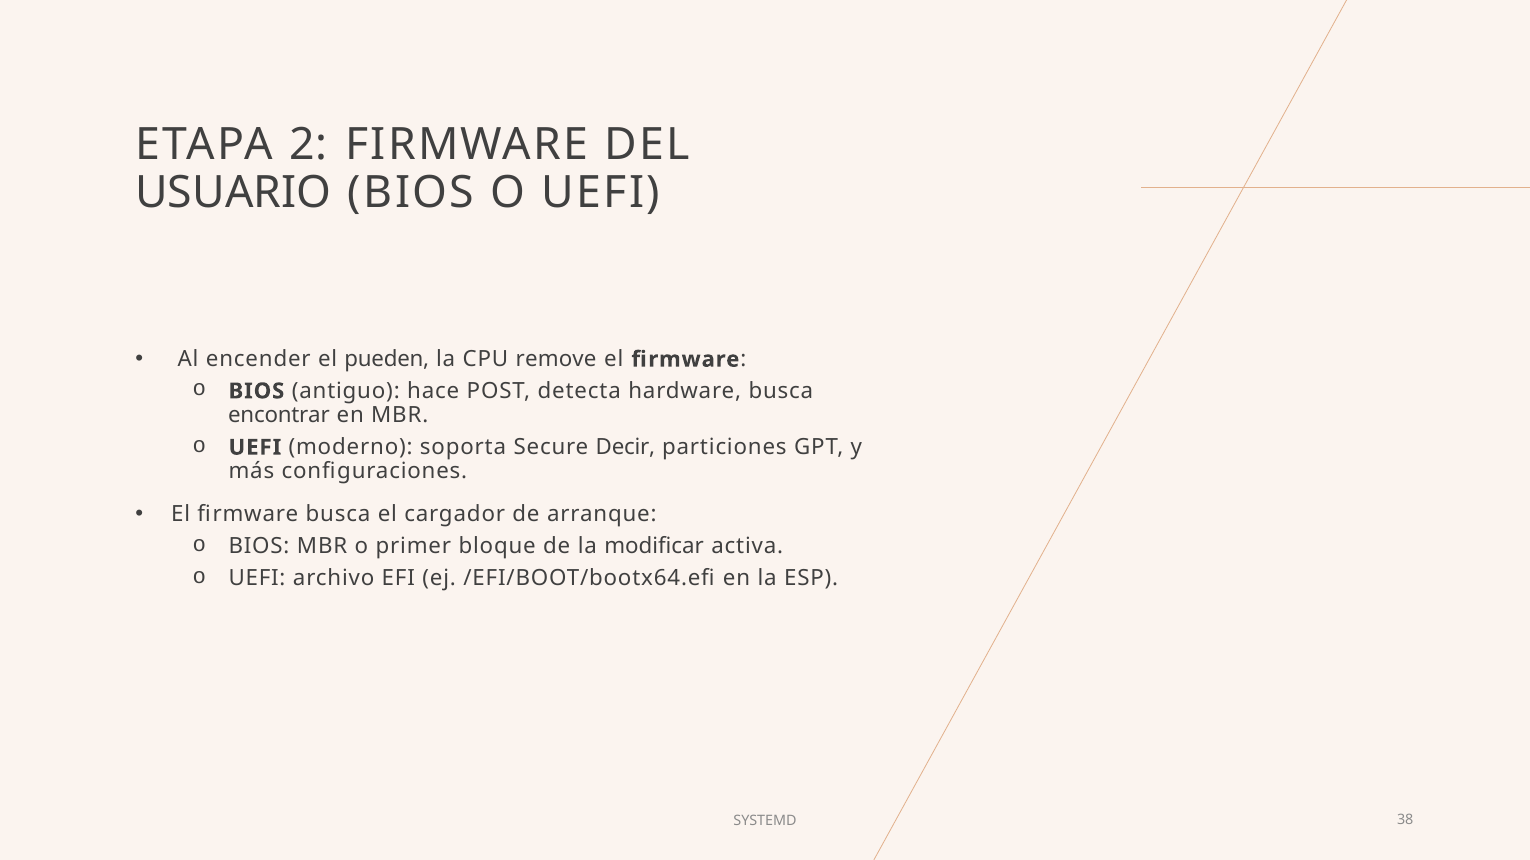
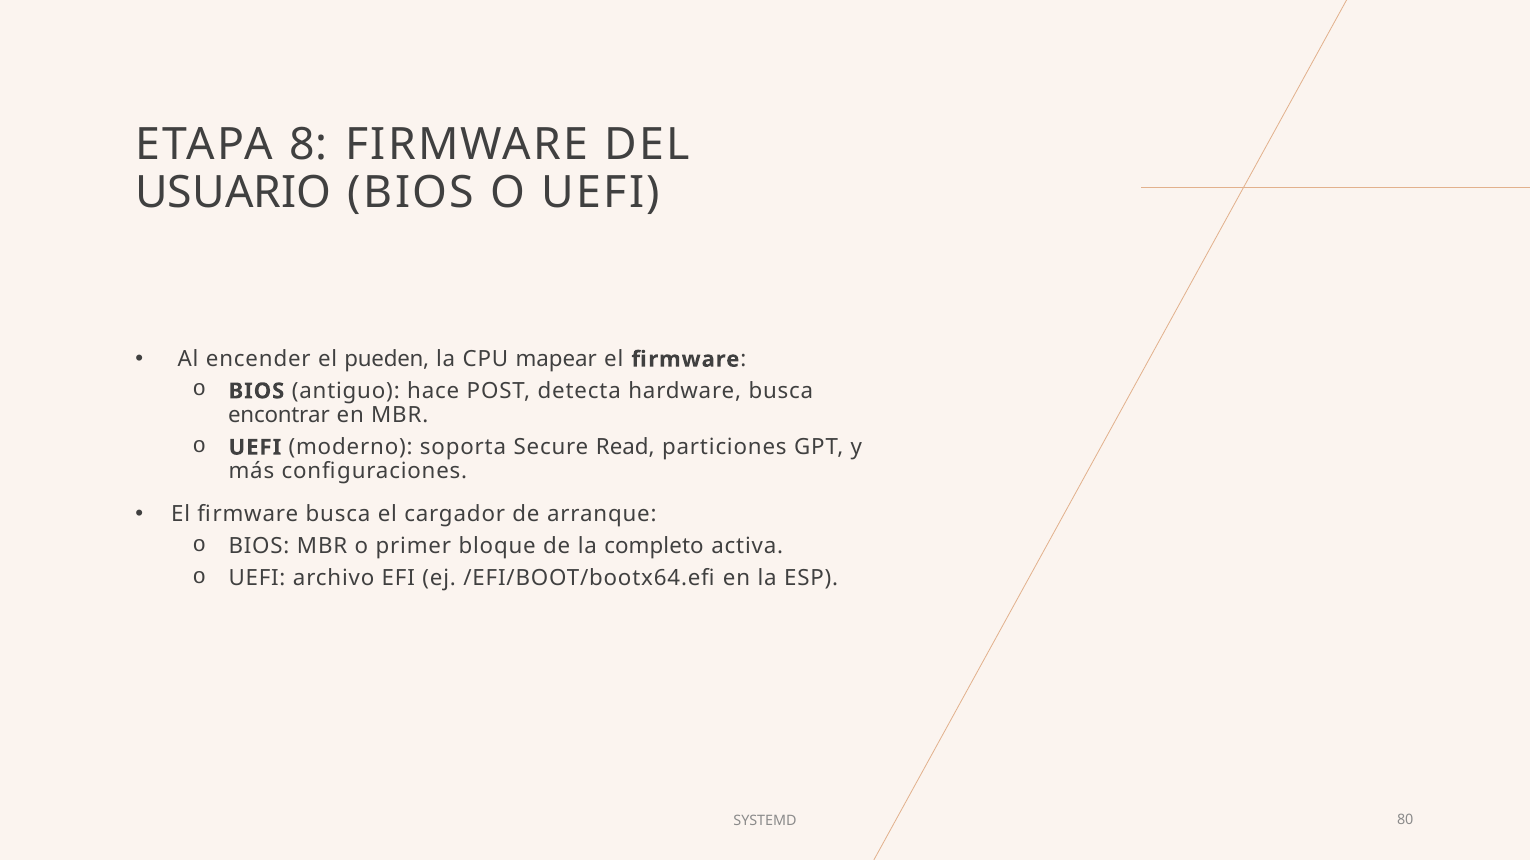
2: 2 -> 8
remove: remove -> mapear
Decir: Decir -> Read
modificar: modificar -> completo
38: 38 -> 80
